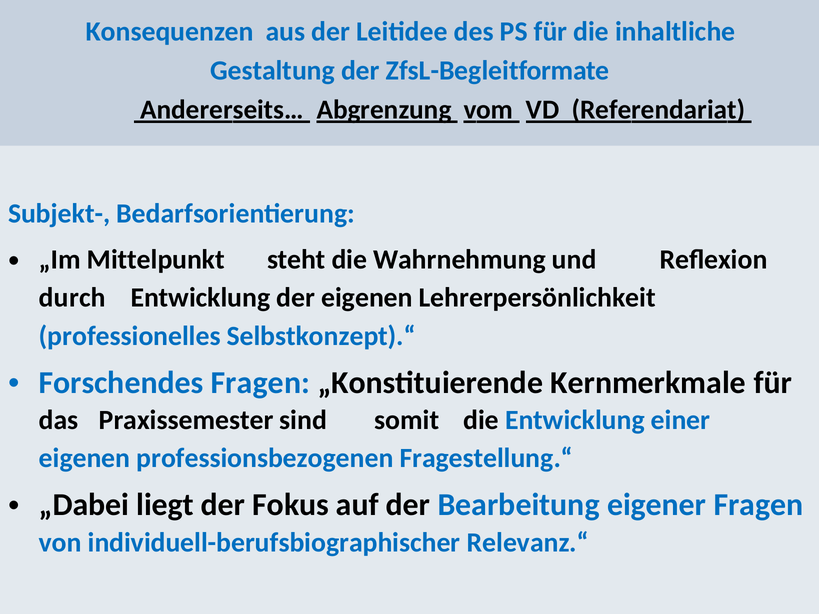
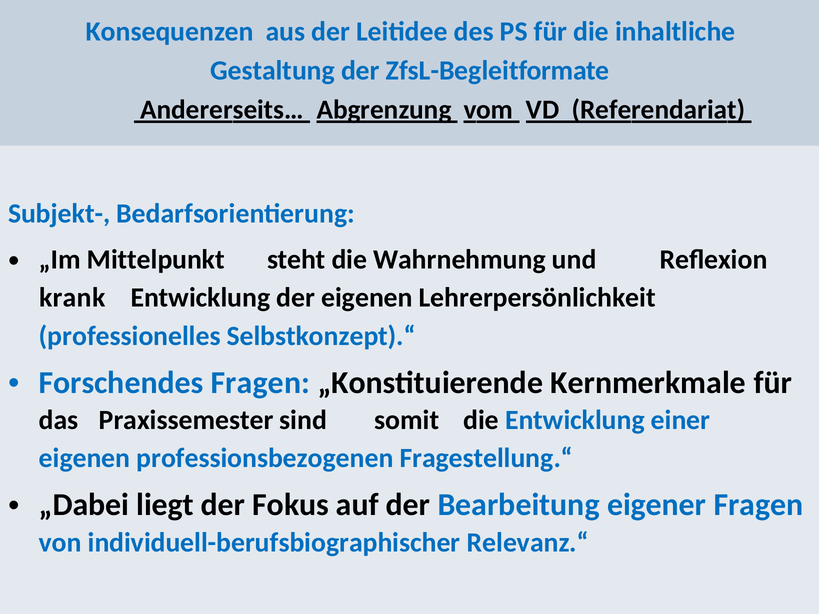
durch: durch -> krank
